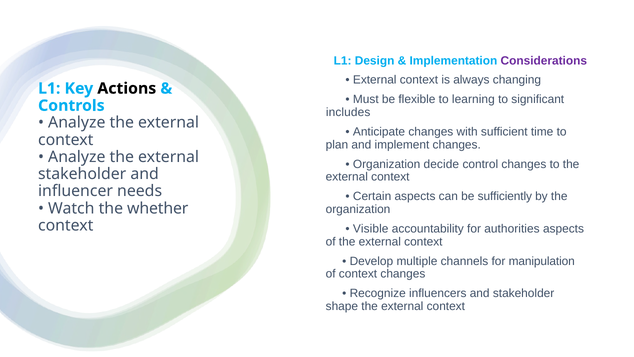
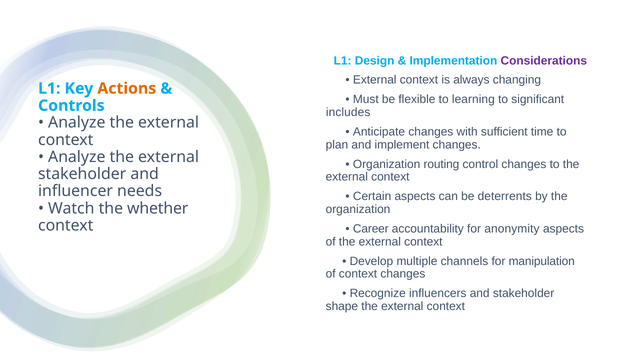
Actions colour: black -> orange
decide: decide -> routing
sufficiently: sufficiently -> deterrents
Visible: Visible -> Career
authorities: authorities -> anonymity
